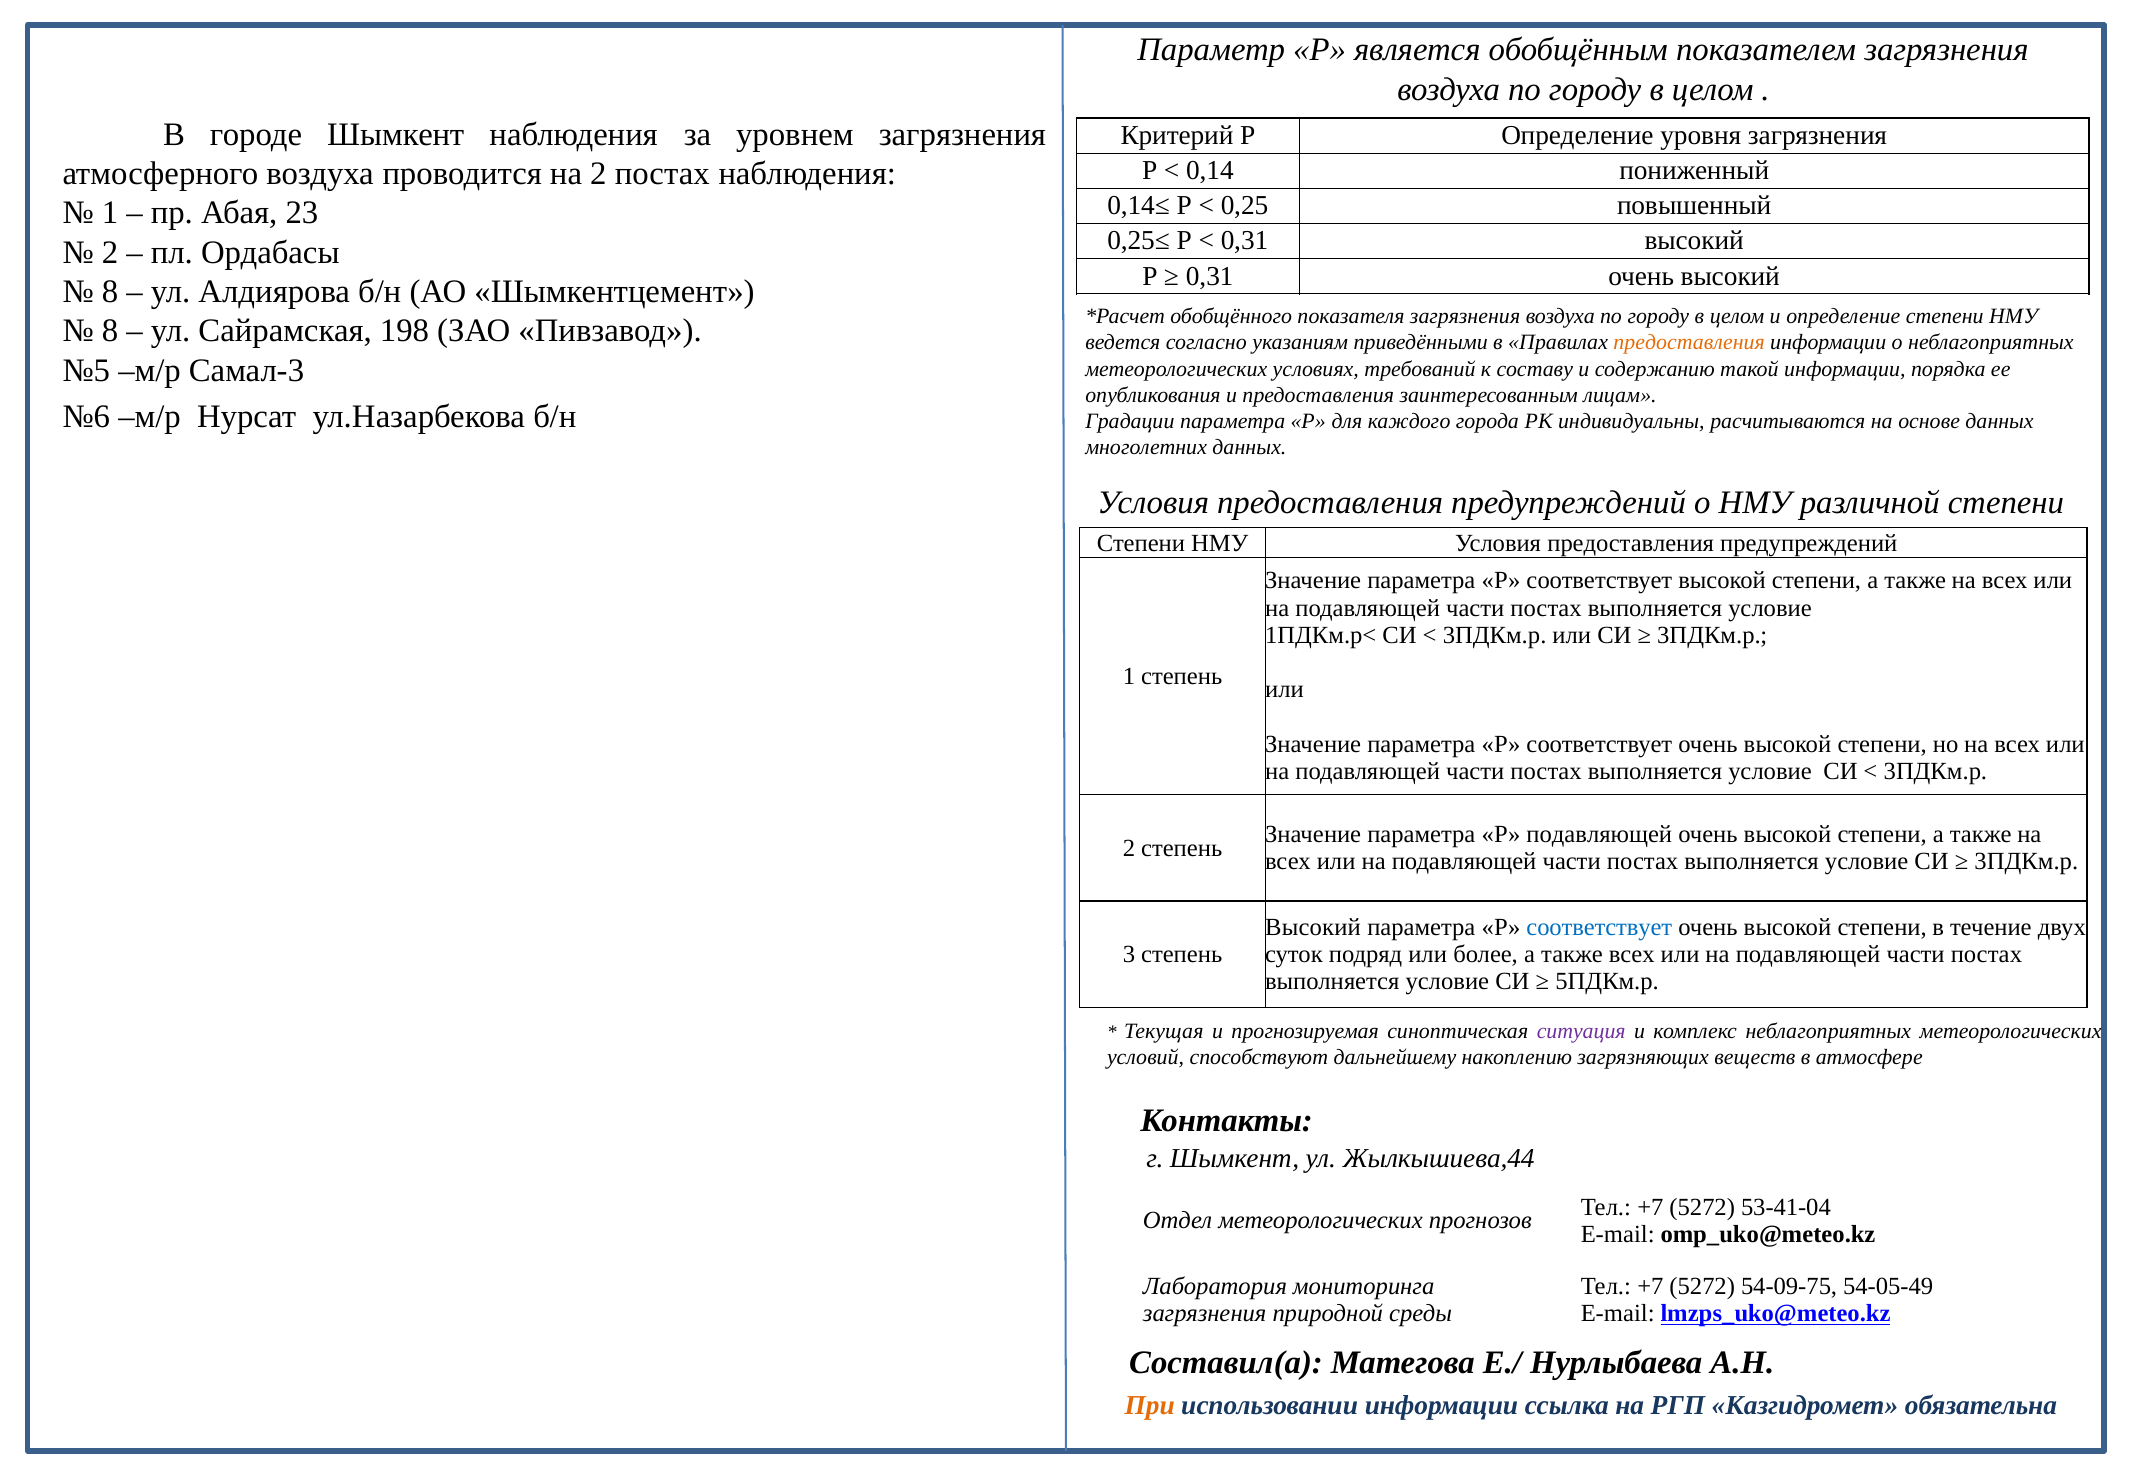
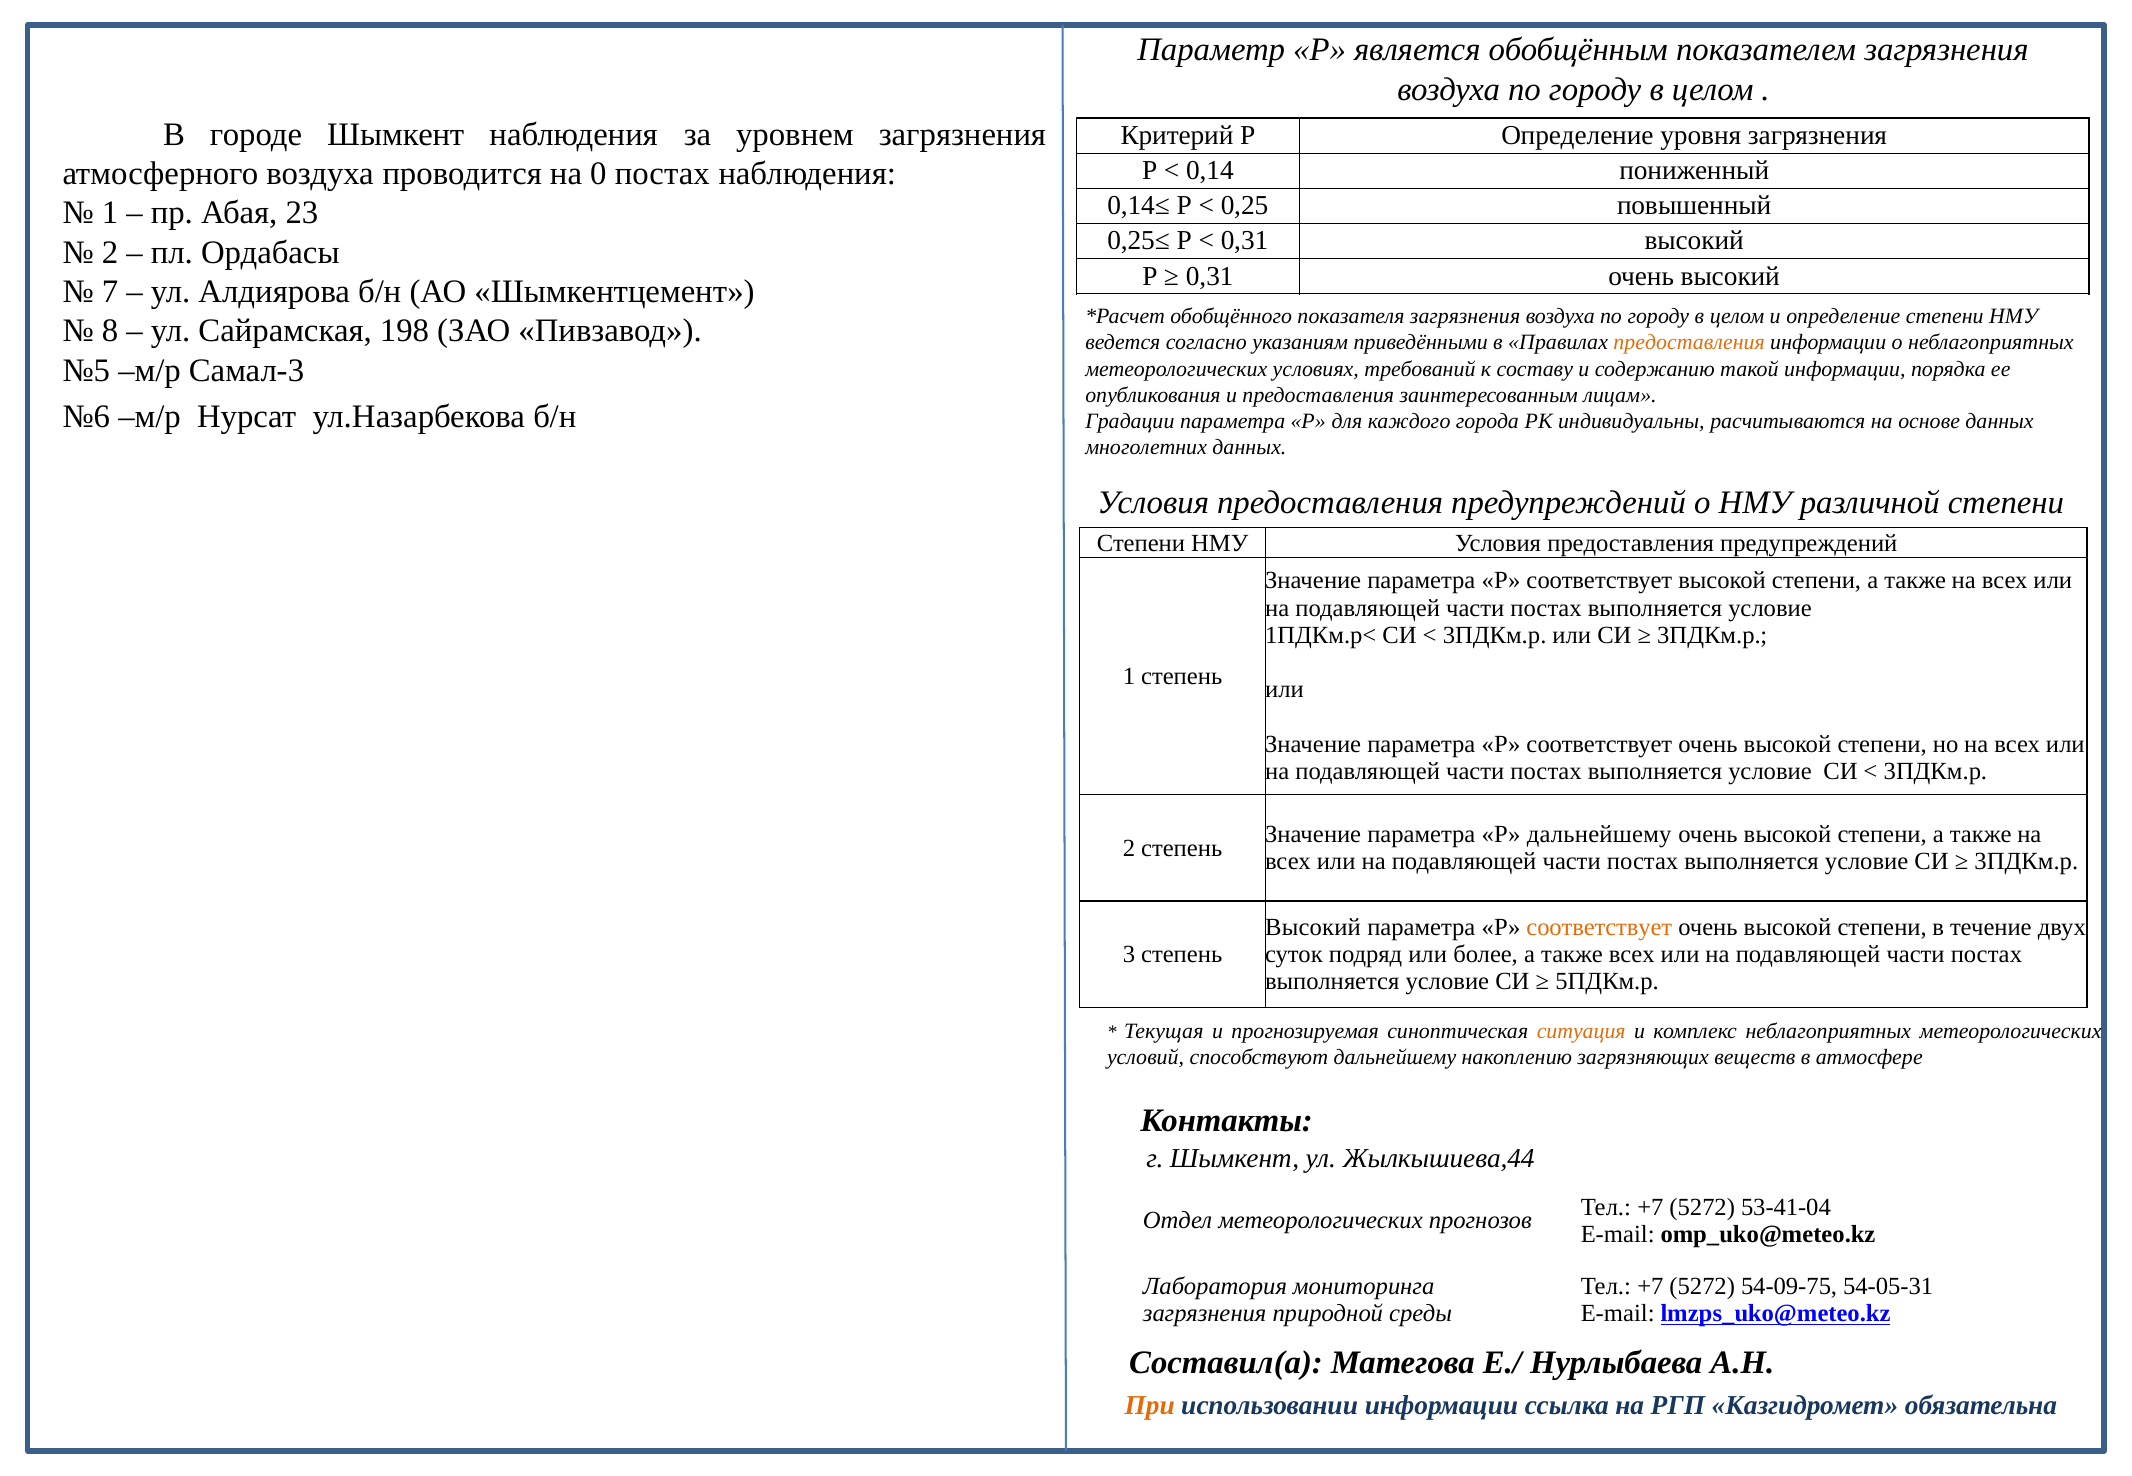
на 2: 2 -> 0
8 at (110, 292): 8 -> 7
Р подавляющей: подавляющей -> дальнейшему
соответствует at (1599, 927) colour: blue -> orange
ситуация colour: purple -> orange
54-05-49: 54-05-49 -> 54-05-31
